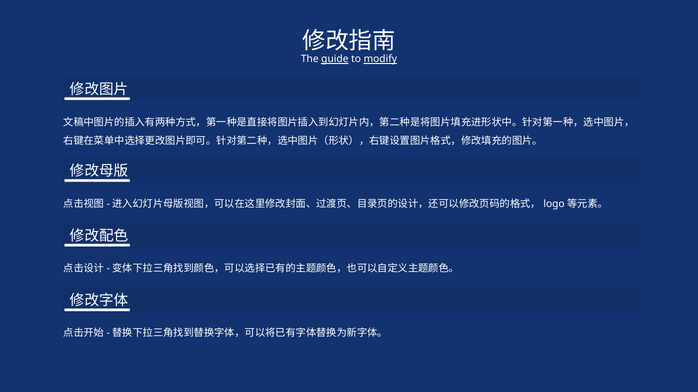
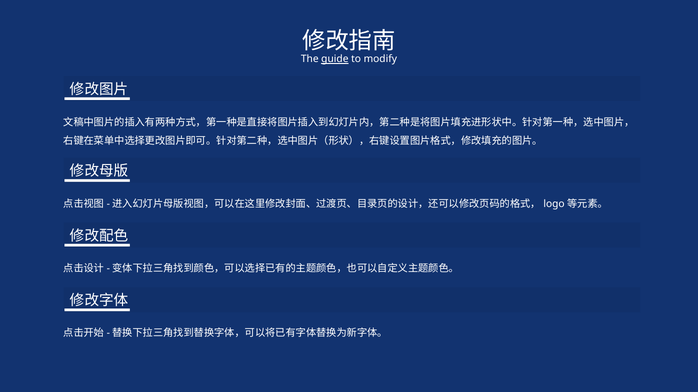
modify underline: present -> none
